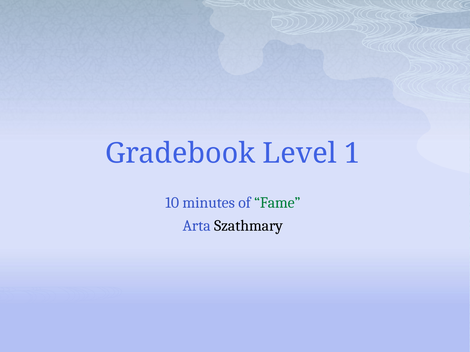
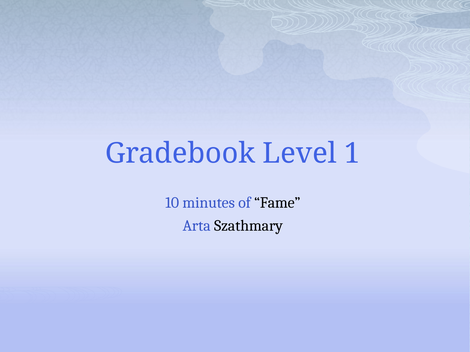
Fame colour: green -> black
